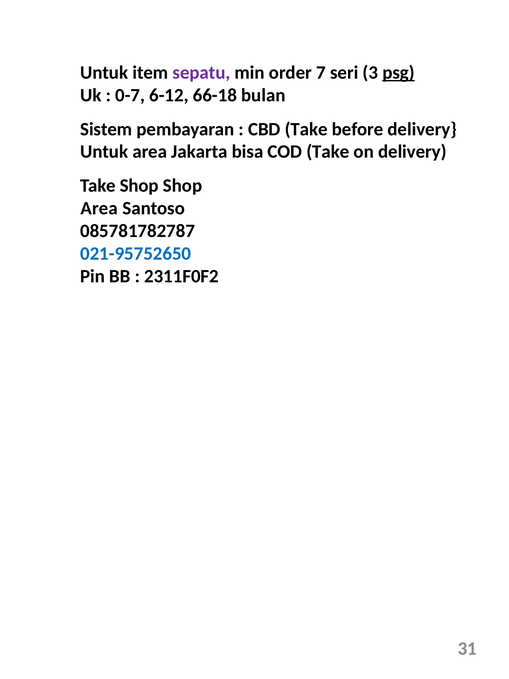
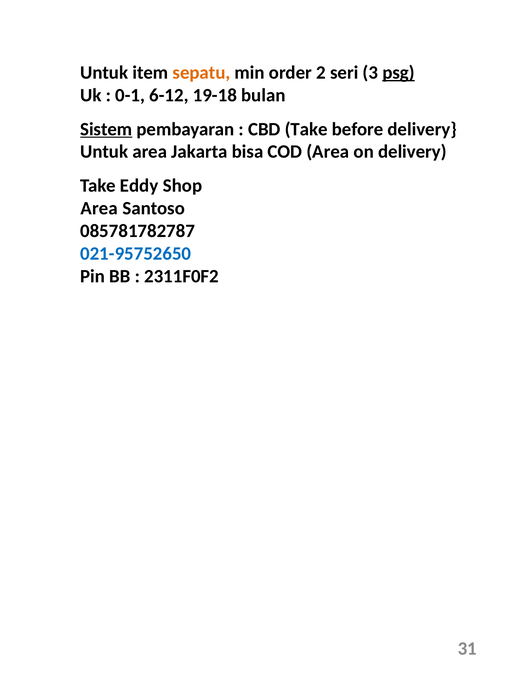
sepatu colour: purple -> orange
7: 7 -> 2
0-7: 0-7 -> 0-1
66-18: 66-18 -> 19-18
Sistem underline: none -> present
COD Take: Take -> Area
Take Shop: Shop -> Eddy
